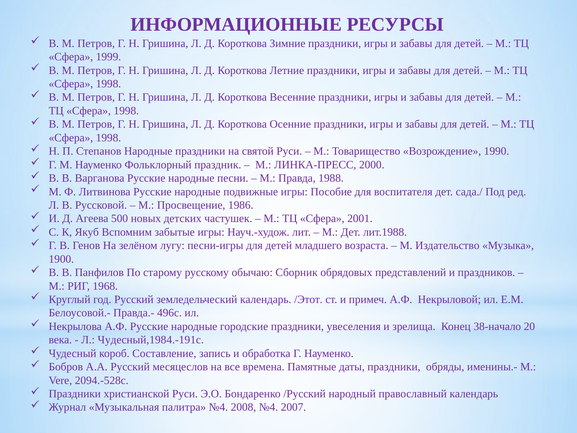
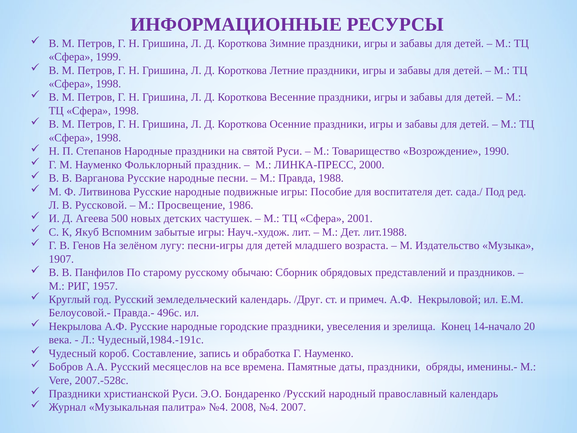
1900: 1900 -> 1907
1968: 1968 -> 1957
/Этот: /Этот -> /Друг
38-начало: 38-начало -> 14-начало
2094.-528с: 2094.-528с -> 2007.-528с
